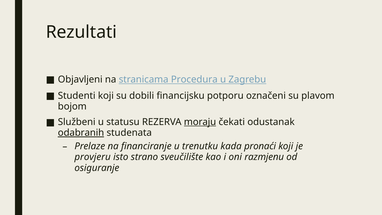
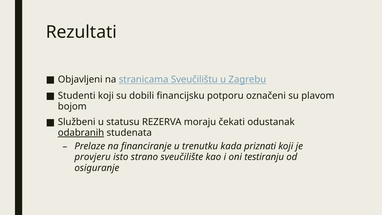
Procedura: Procedura -> Sveučilištu
moraju underline: present -> none
pronaći: pronaći -> priznati
razmjenu: razmjenu -> testiranju
